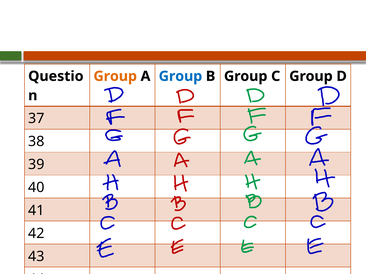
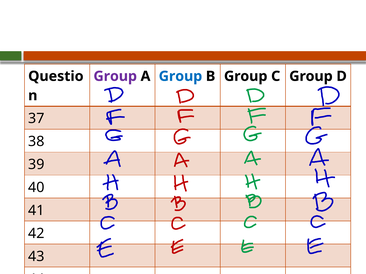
Group at (115, 76) colour: orange -> purple
